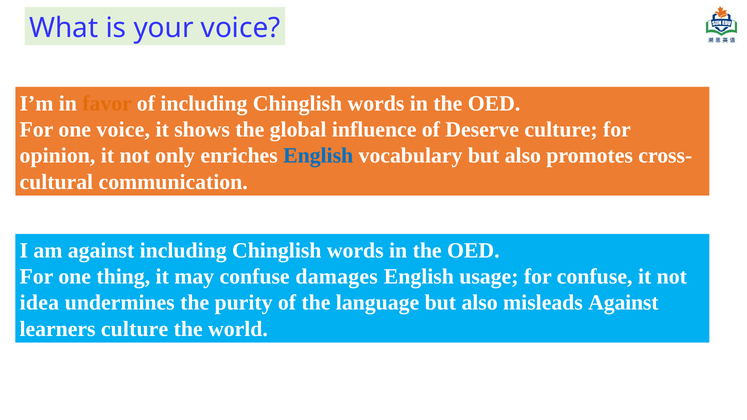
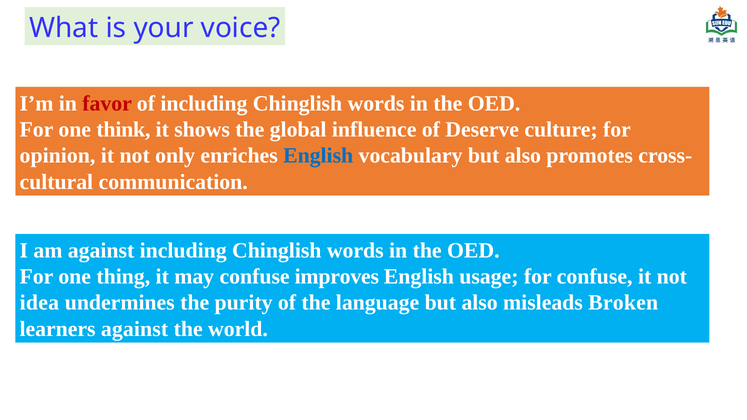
favor colour: orange -> red
one voice: voice -> think
damages: damages -> improves
misleads Against: Against -> Broken
learners culture: culture -> against
